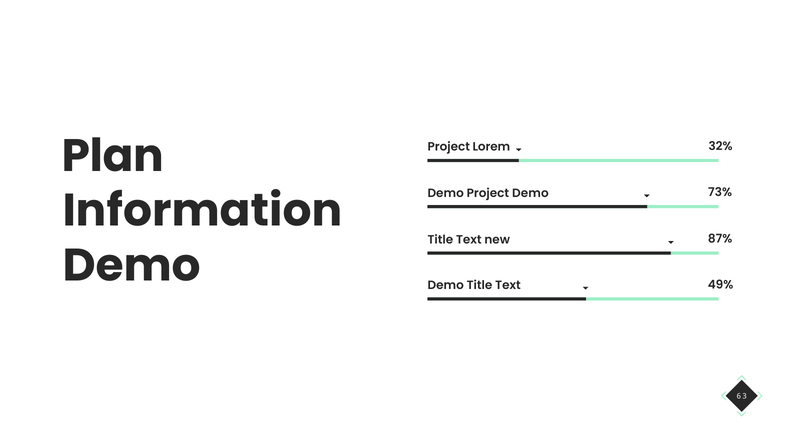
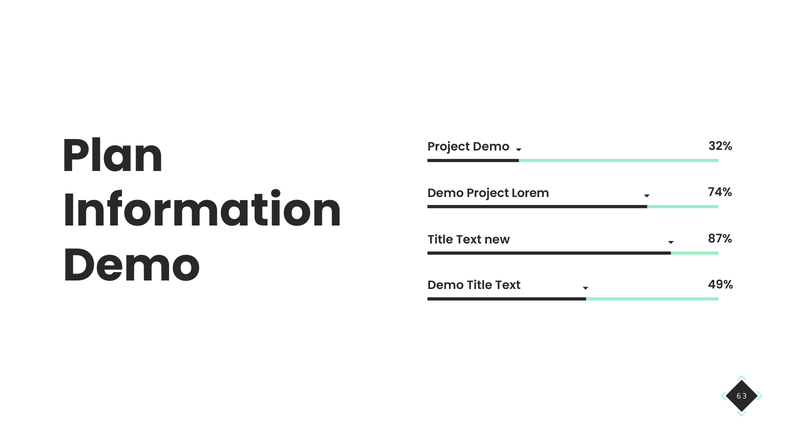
Project Lorem: Lorem -> Demo
73%: 73% -> 74%
Project Demo: Demo -> Lorem
